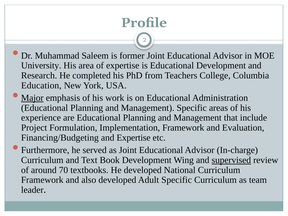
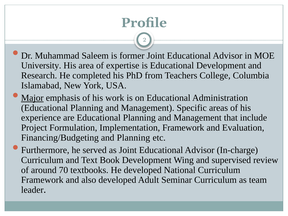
Education: Education -> Islamabad
and Expertise: Expertise -> Planning
supervised underline: present -> none
Adult Specific: Specific -> Seminar
